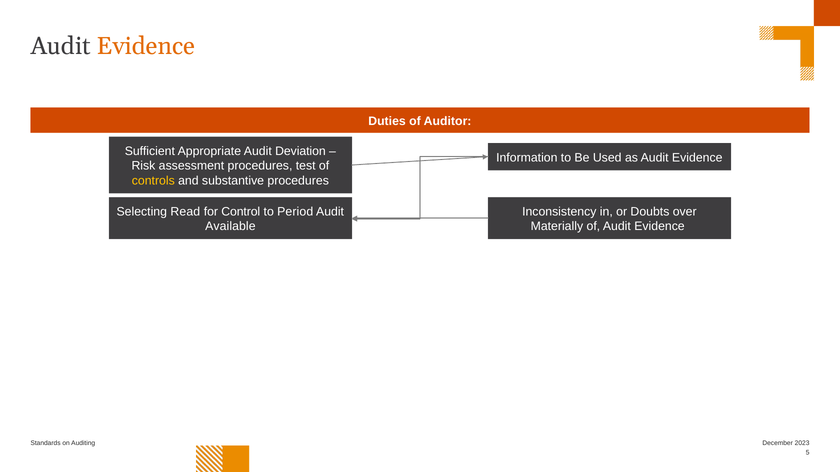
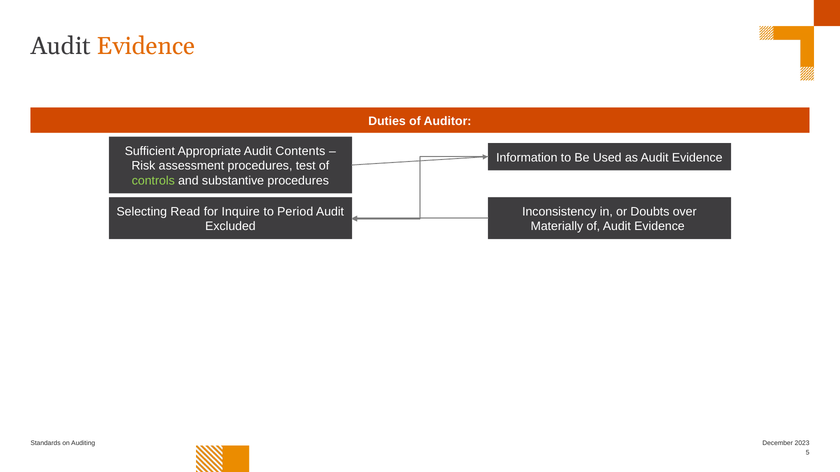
Deviation: Deviation -> Contents
controls colour: yellow -> light green
Control: Control -> Inquire
Available: Available -> Excluded
